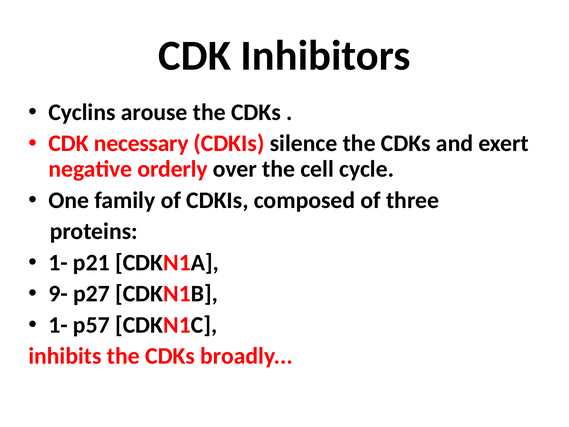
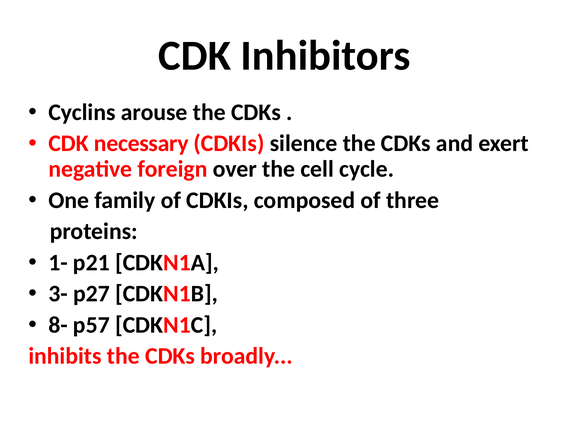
orderly: orderly -> foreign
9-: 9- -> 3-
1- at (58, 325): 1- -> 8-
